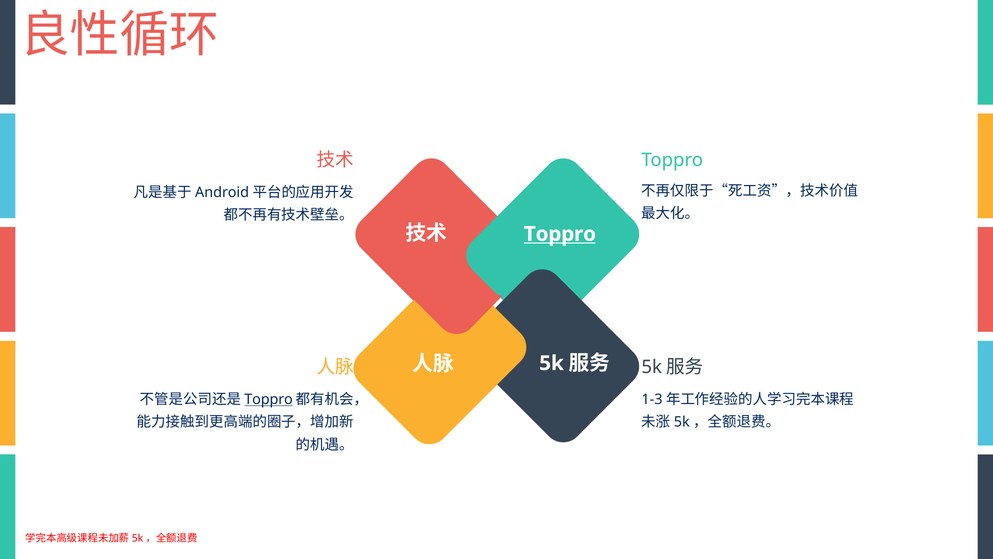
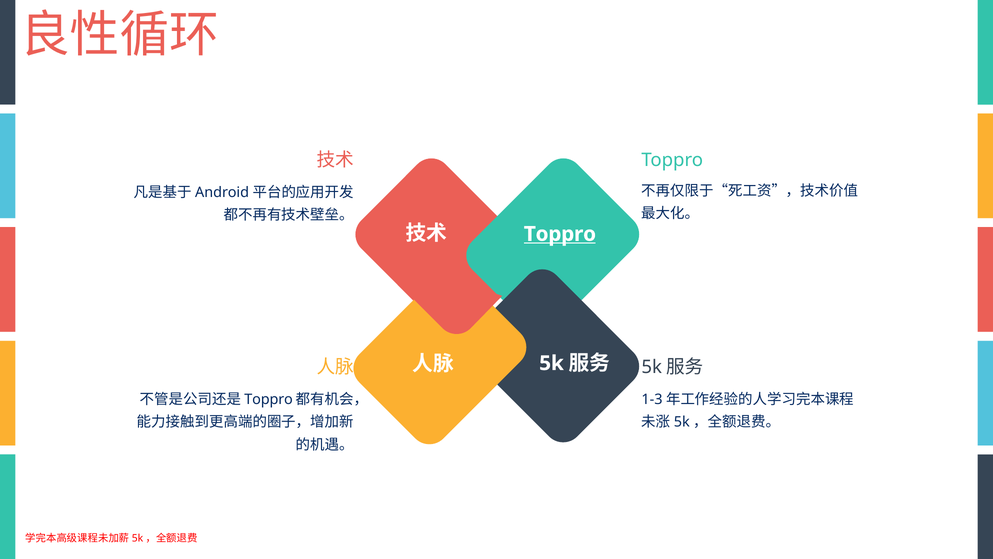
Toppro at (269, 399) underline: present -> none
